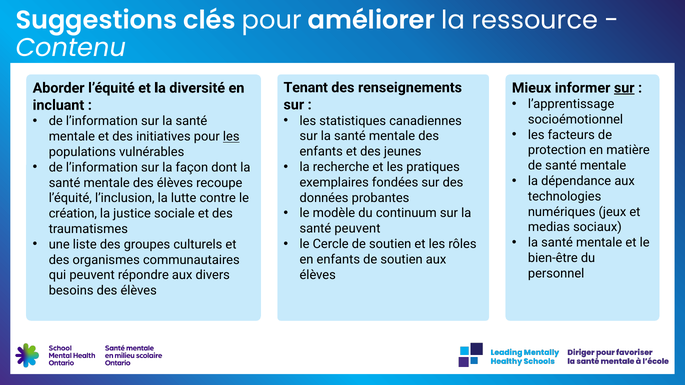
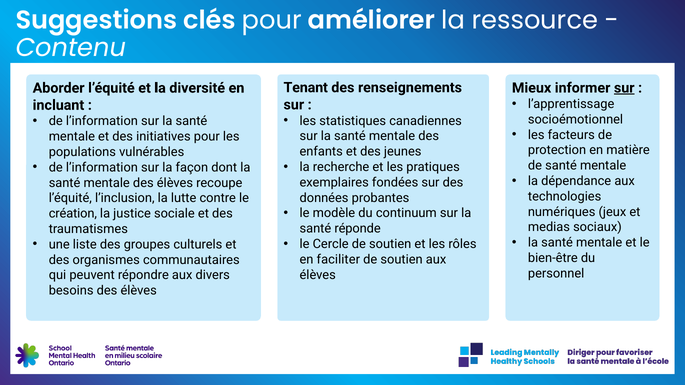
les at (231, 137) underline: present -> none
santé peuvent: peuvent -> réponde
en enfants: enfants -> faciliter
